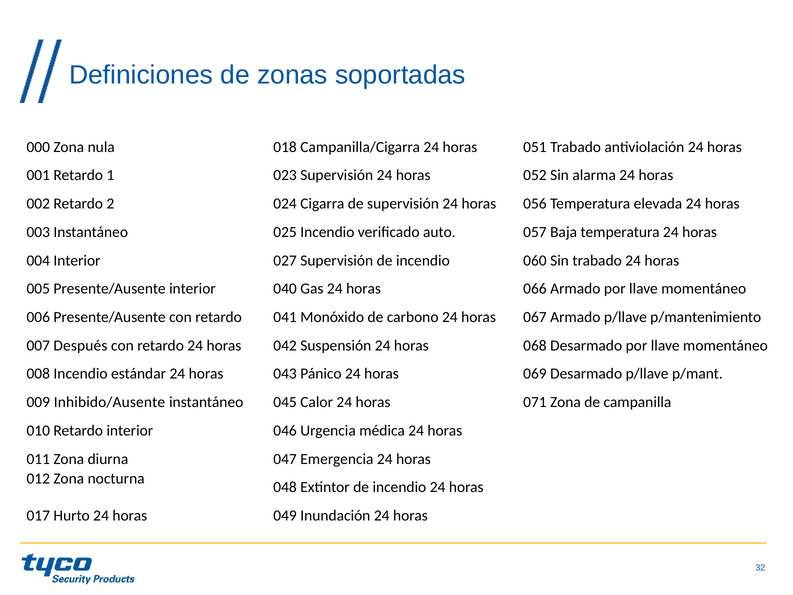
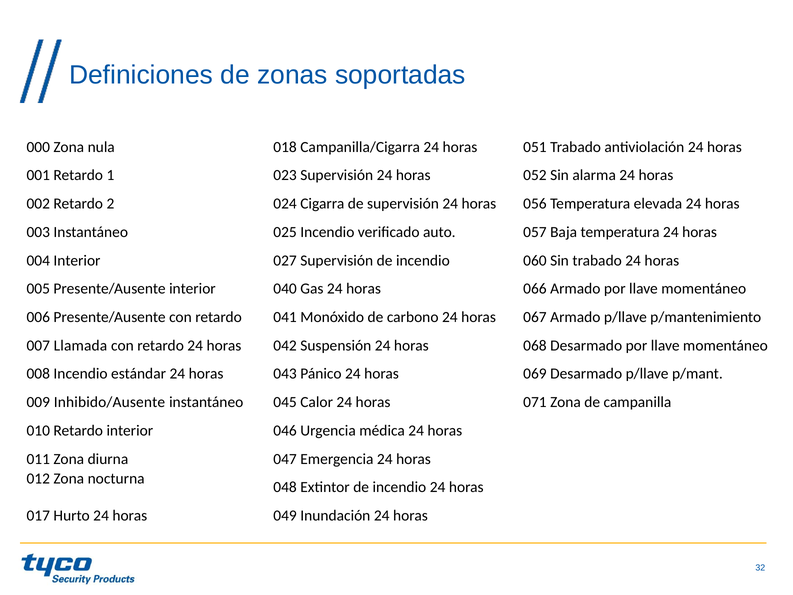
Después: Después -> Llamada
